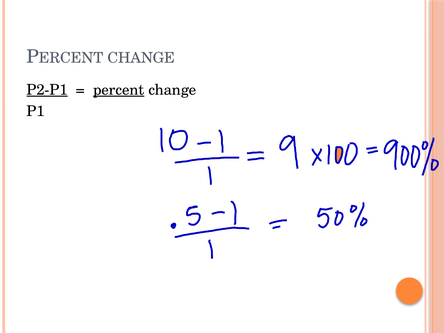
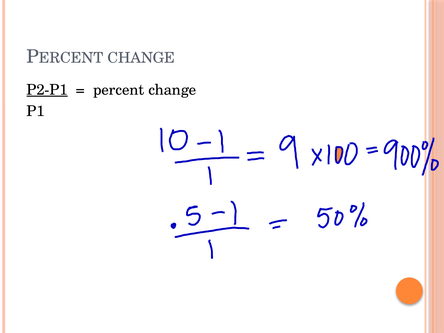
percent underline: present -> none
